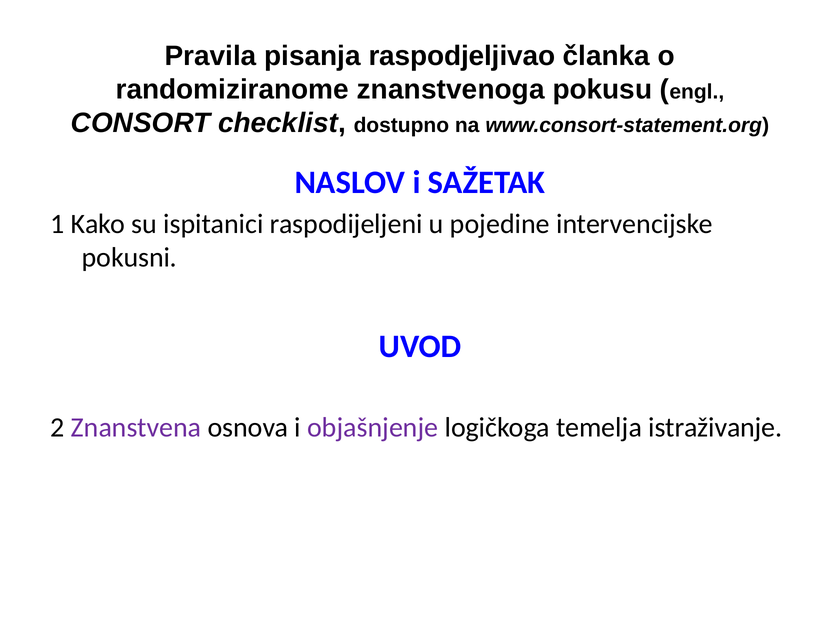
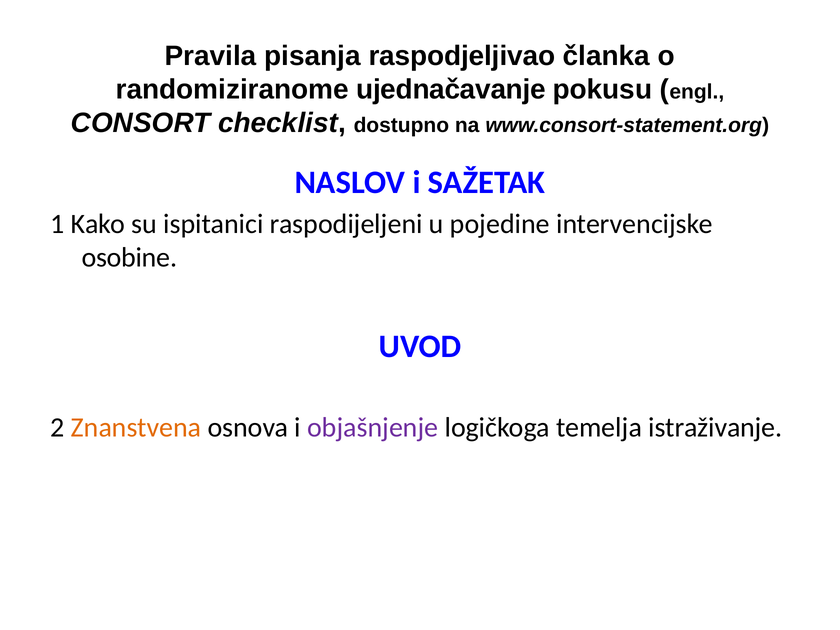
znanstvenoga: znanstvenoga -> ujednačavanje
pokusni: pokusni -> osobine
Znanstvena colour: purple -> orange
